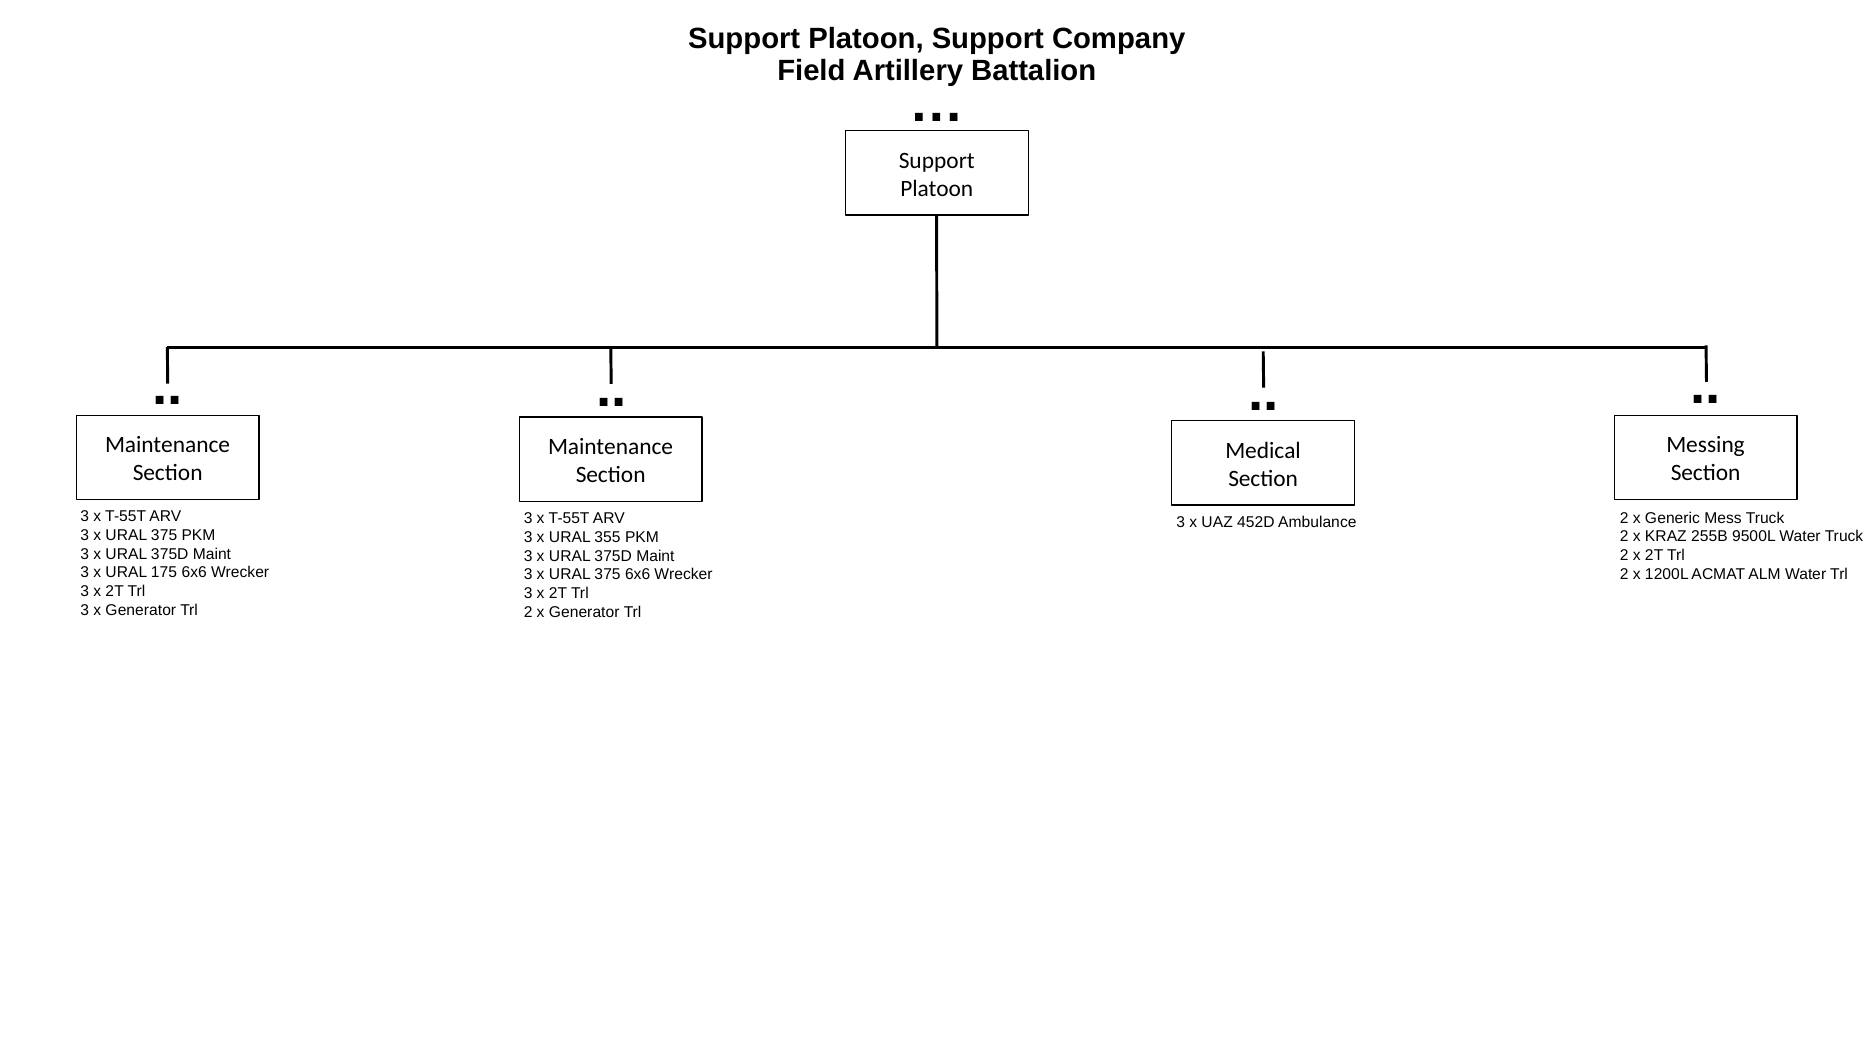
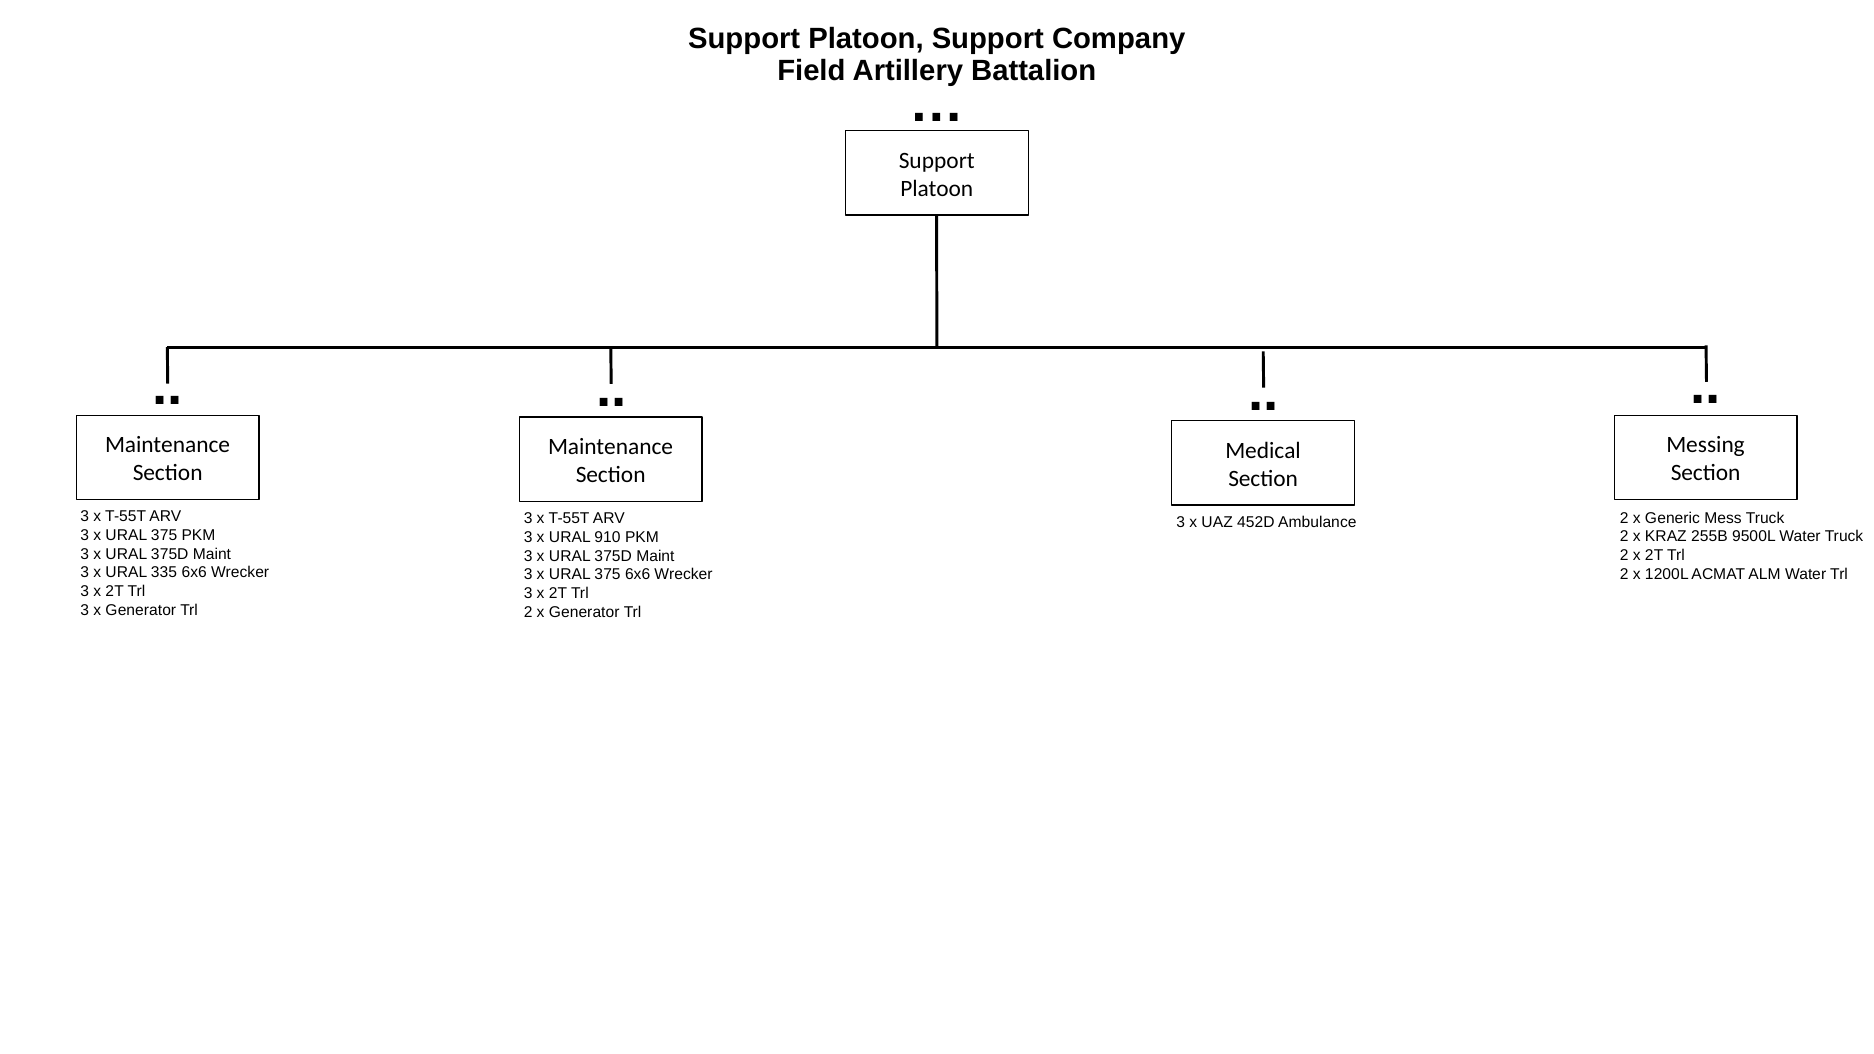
355: 355 -> 910
175: 175 -> 335
